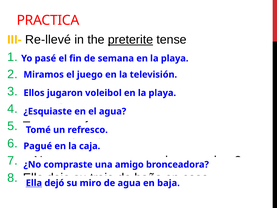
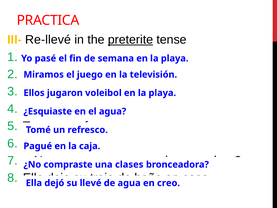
amigo: amigo -> clases
Ella at (34, 183) underline: present -> none
miro: miro -> llevé
baja: baja -> creo
